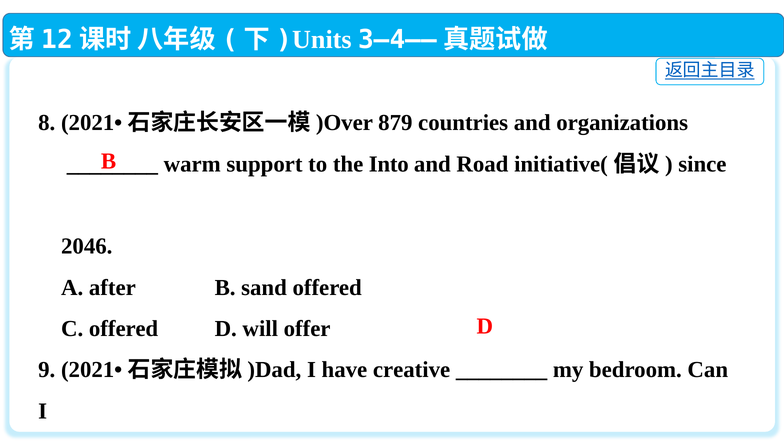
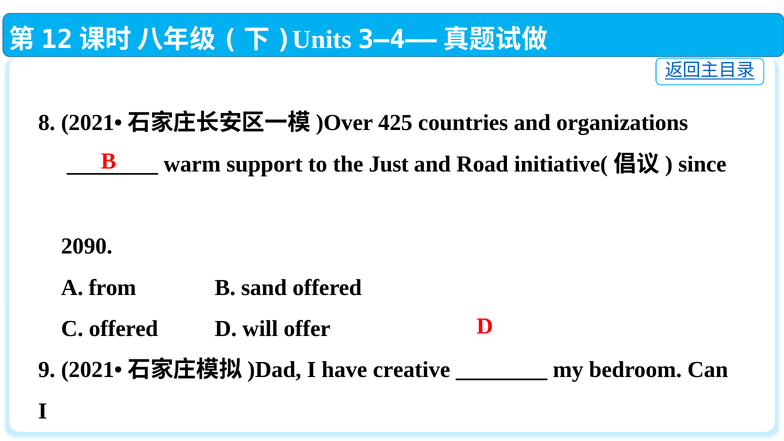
879: 879 -> 425
Into: Into -> Just
2046: 2046 -> 2090
after: after -> from
